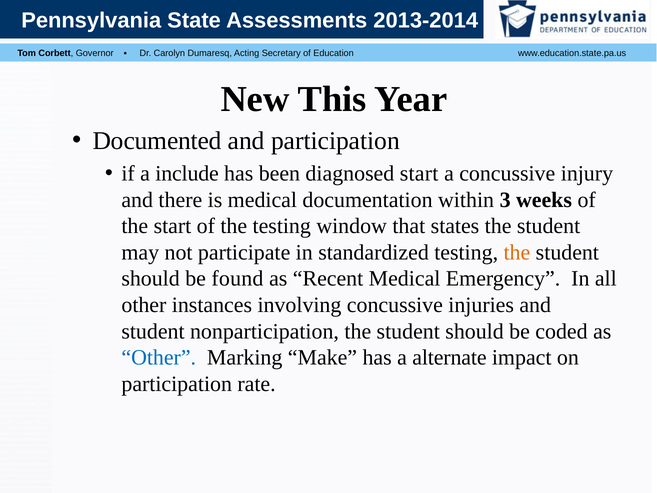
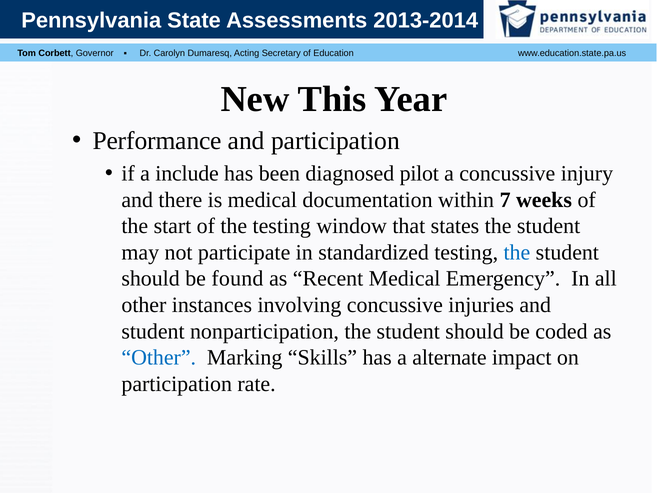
Documented: Documented -> Performance
diagnosed start: start -> pilot
3: 3 -> 7
the at (517, 252) colour: orange -> blue
Make: Make -> Skills
